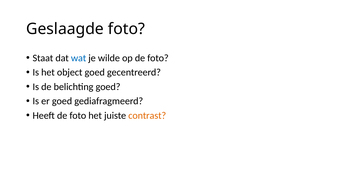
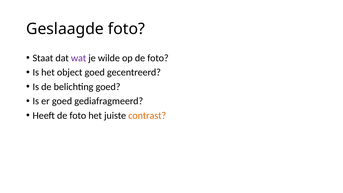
wat colour: blue -> purple
